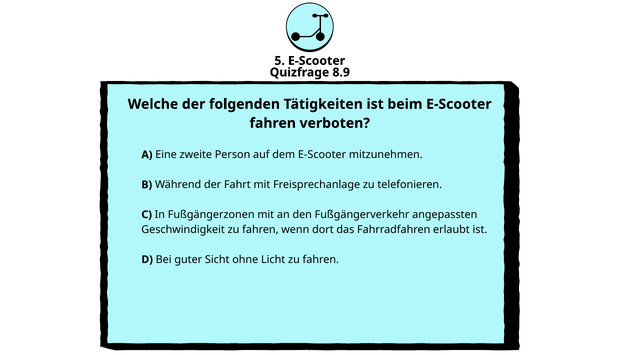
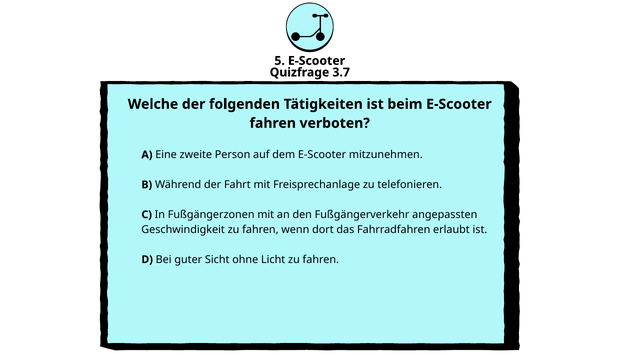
8.9: 8.9 -> 3.7
